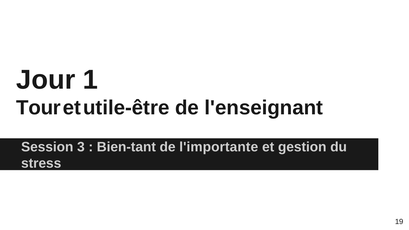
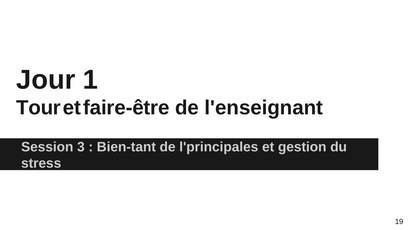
utile-être: utile-être -> faire-être
l'importante: l'importante -> l'principales
